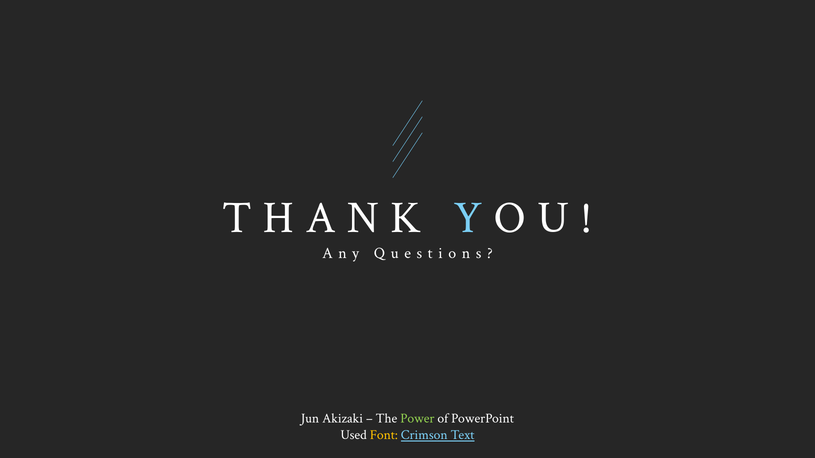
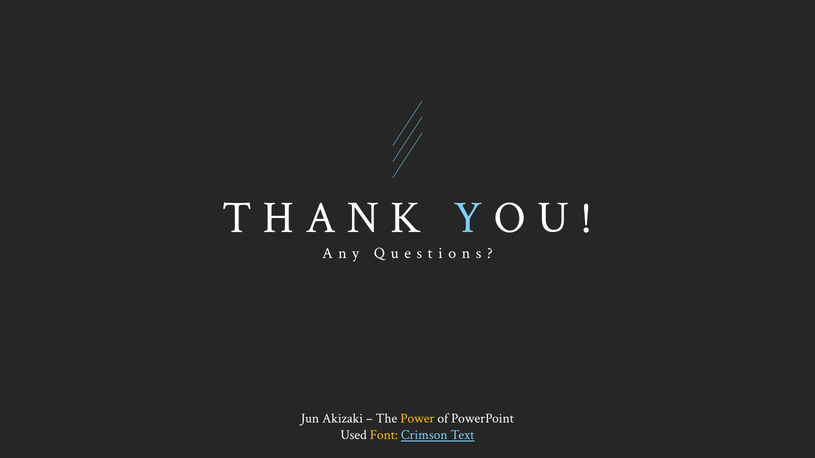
Power colour: light green -> yellow
